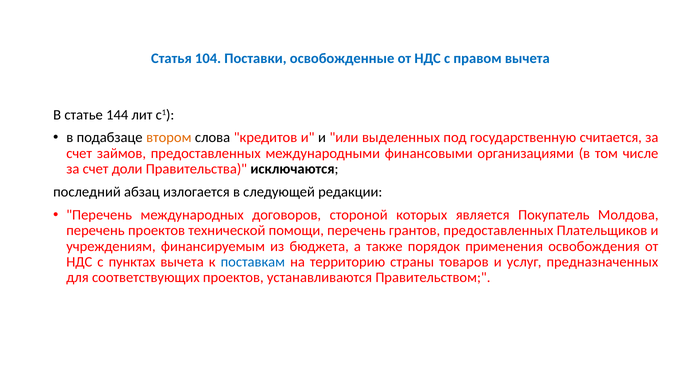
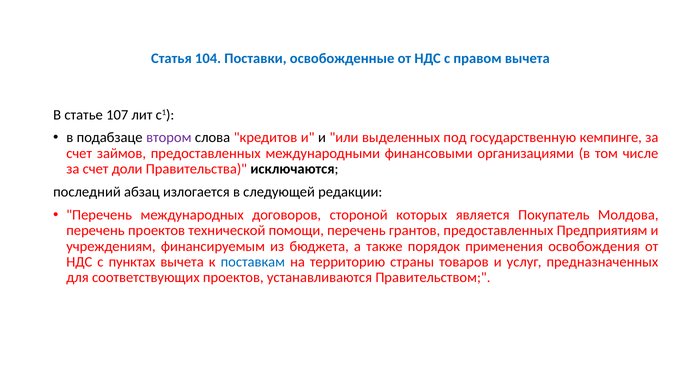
144: 144 -> 107
втором colour: orange -> purple
считается: считается -> кемпинге
Плательщиков: Плательщиков -> Предприятиям
